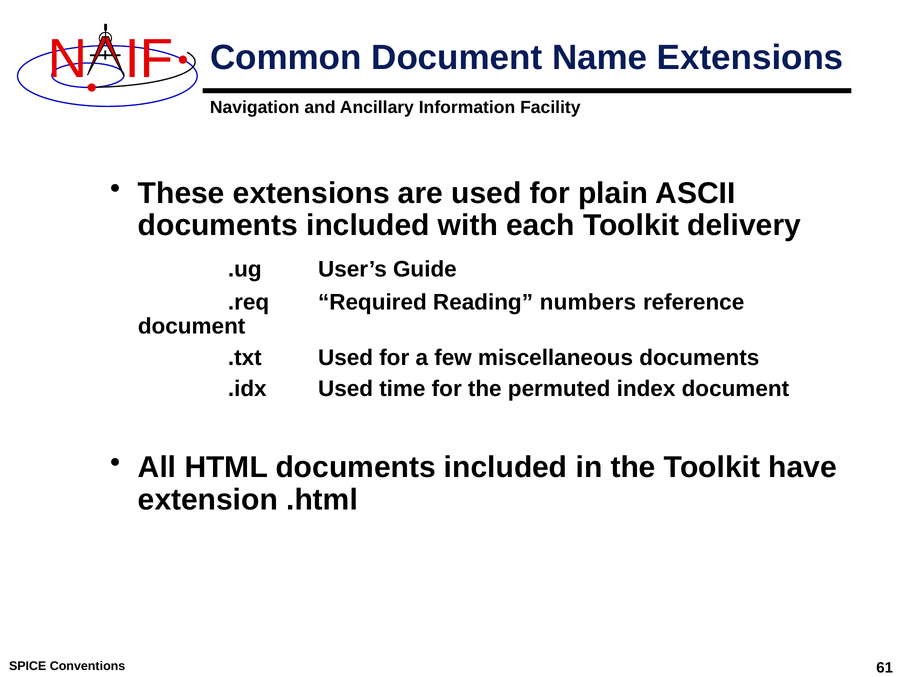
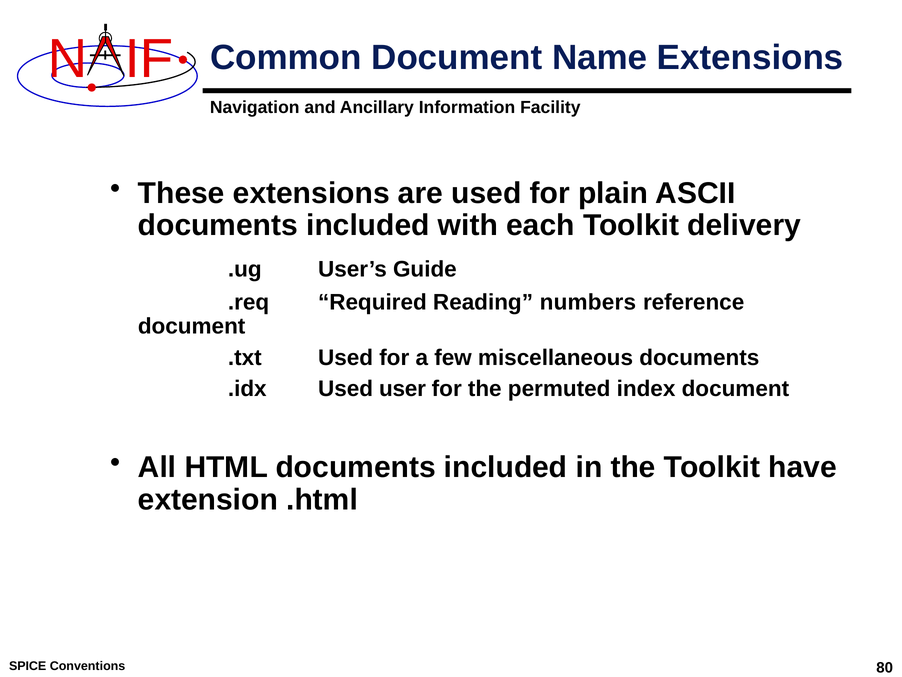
time: time -> user
61: 61 -> 80
